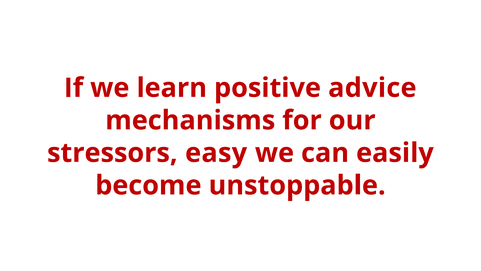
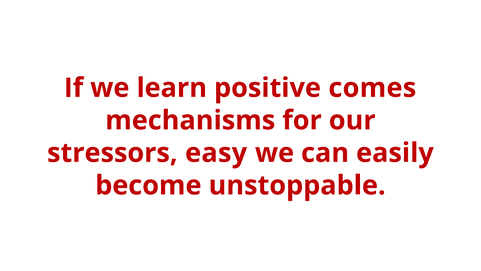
advice: advice -> comes
